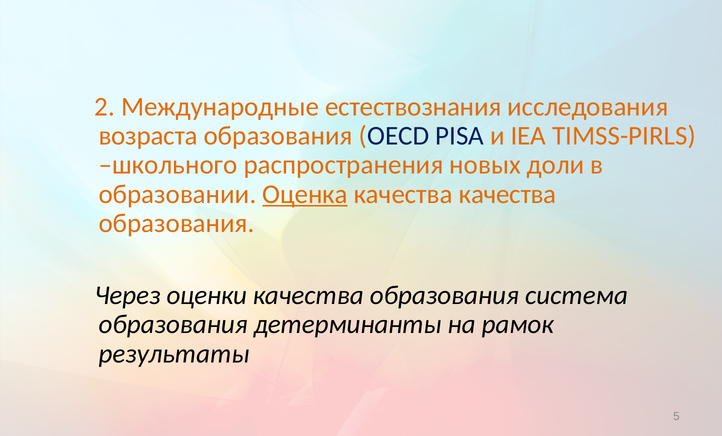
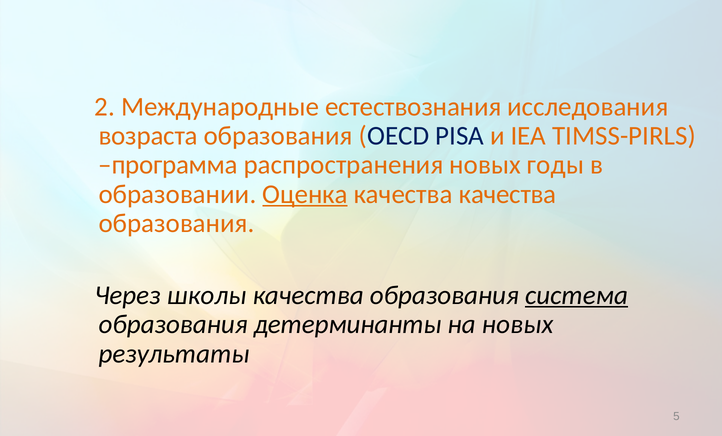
школьного: школьного -> программа
доли: доли -> годы
оценки: оценки -> школы
система underline: none -> present
на рамок: рамок -> новых
